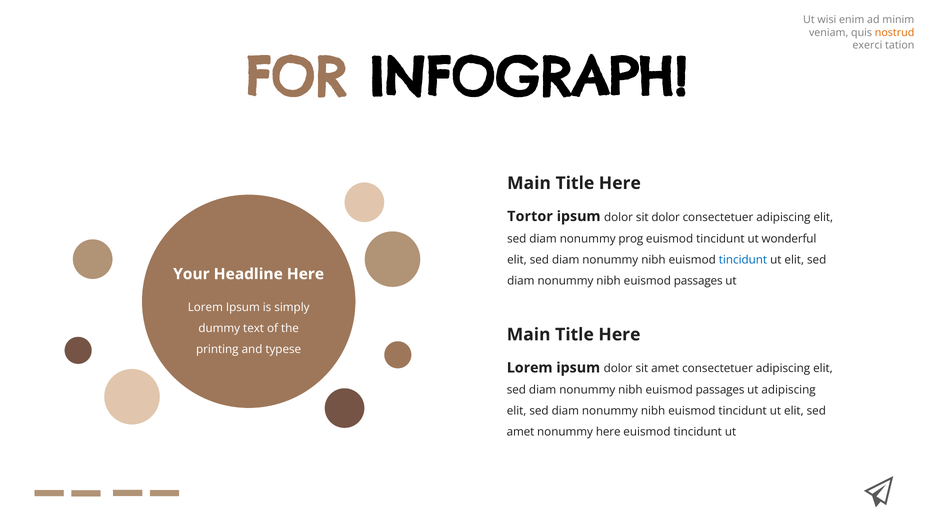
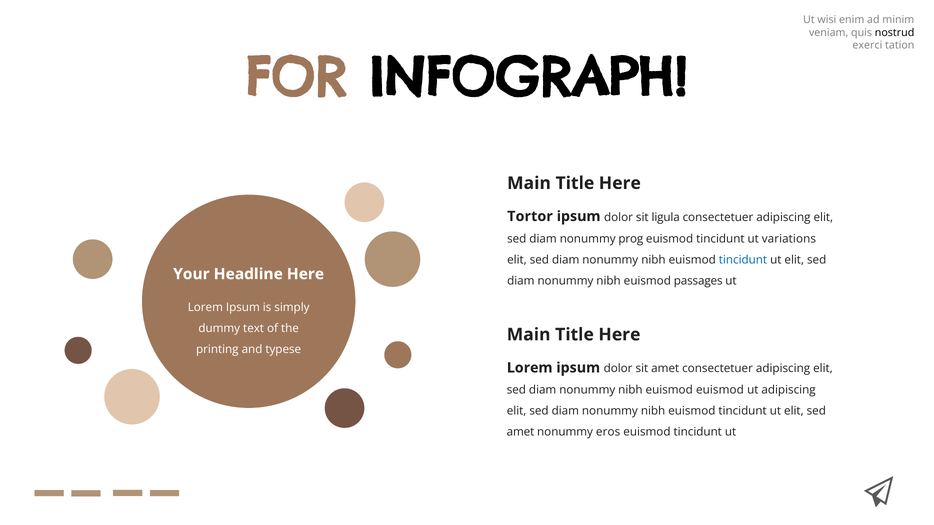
nostrud colour: orange -> black
sit dolor: dolor -> ligula
wonderful: wonderful -> variations
passages at (720, 390): passages -> euismod
nonummy here: here -> eros
